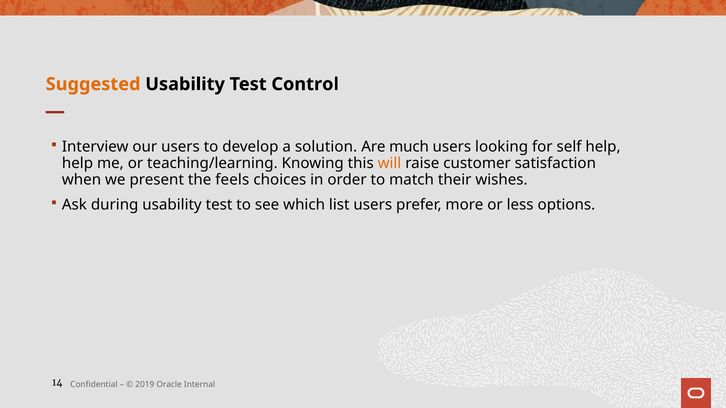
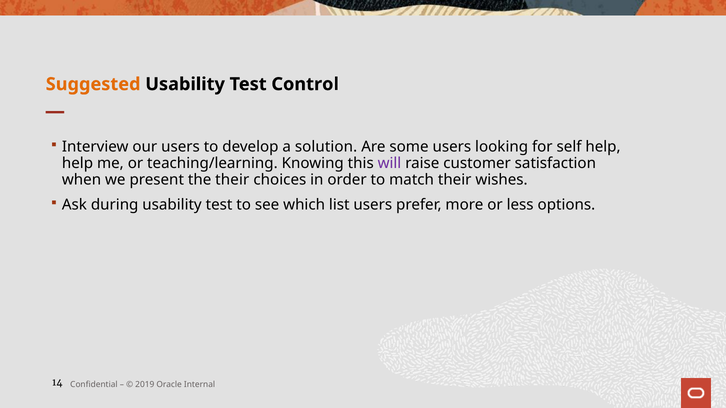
much: much -> some
will colour: orange -> purple
the feels: feels -> their
